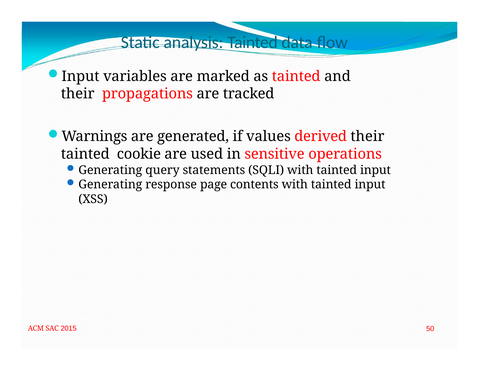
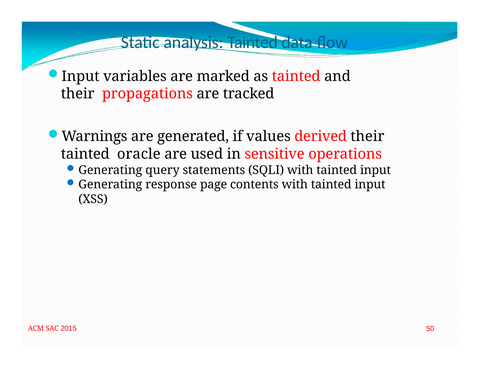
cookie: cookie -> oracle
